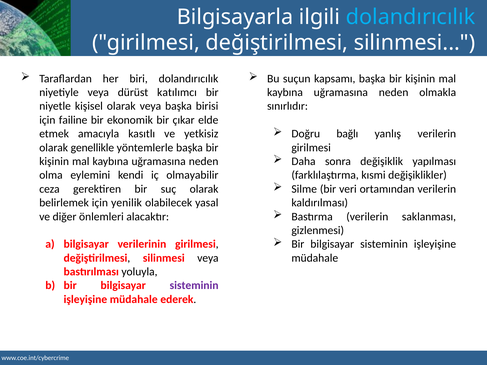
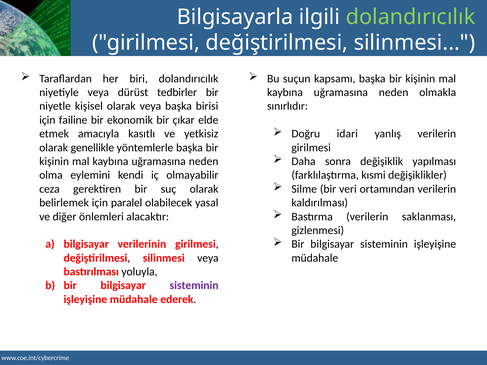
dolandırıcılık at (411, 17) colour: light blue -> light green
katılımcı: katılımcı -> tedbirler
bağlı: bağlı -> idari
yenilik: yenilik -> paralel
